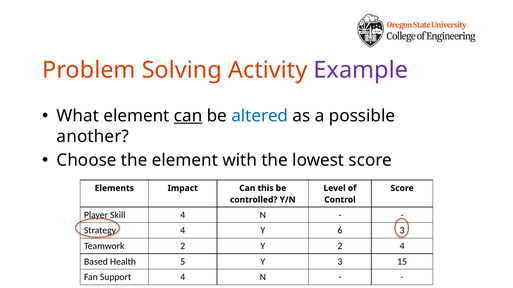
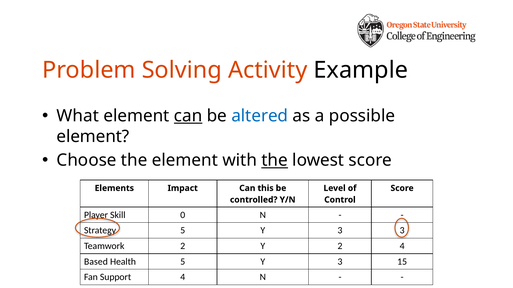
Example colour: purple -> black
another at (93, 137): another -> element
the at (275, 161) underline: none -> present
4 at (183, 215): 4 -> 0
4 at (183, 231): 4 -> 5
6 at (340, 231): 6 -> 3
